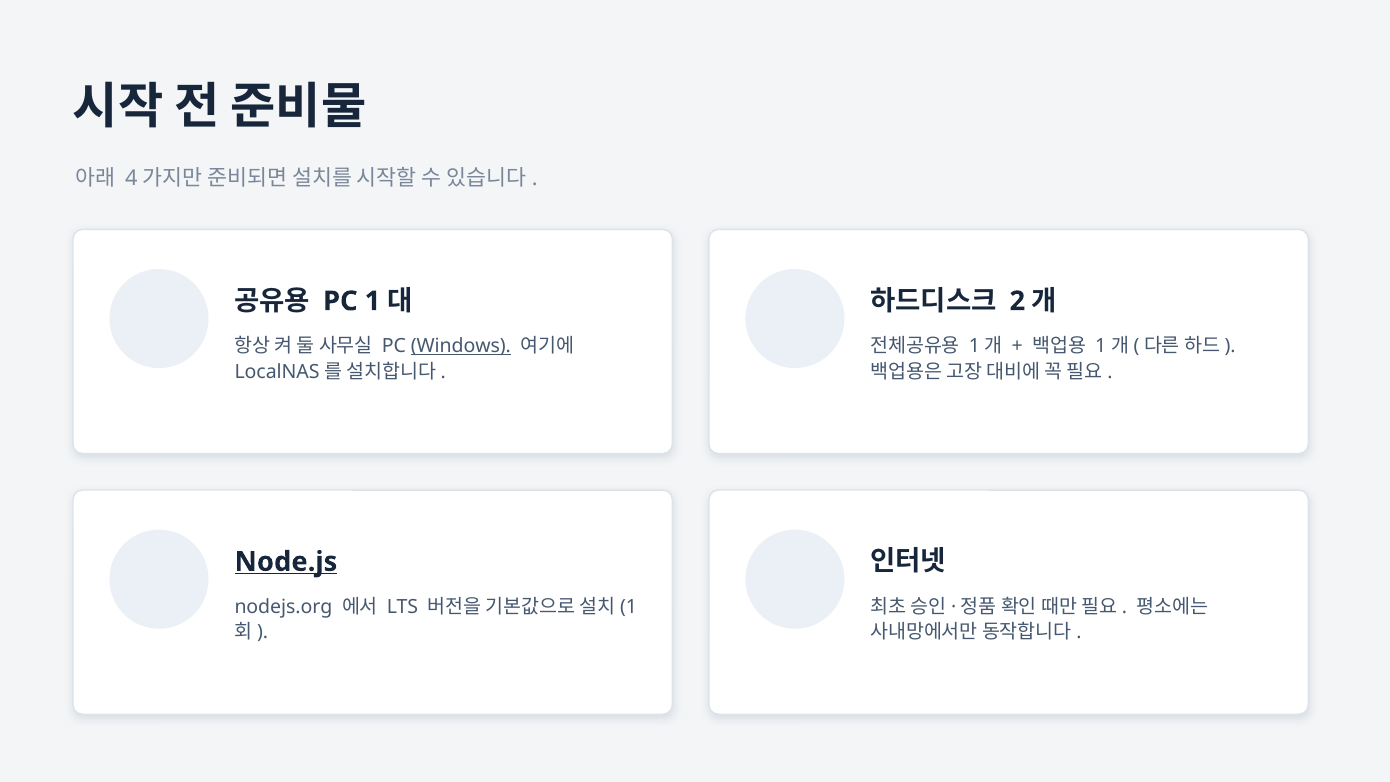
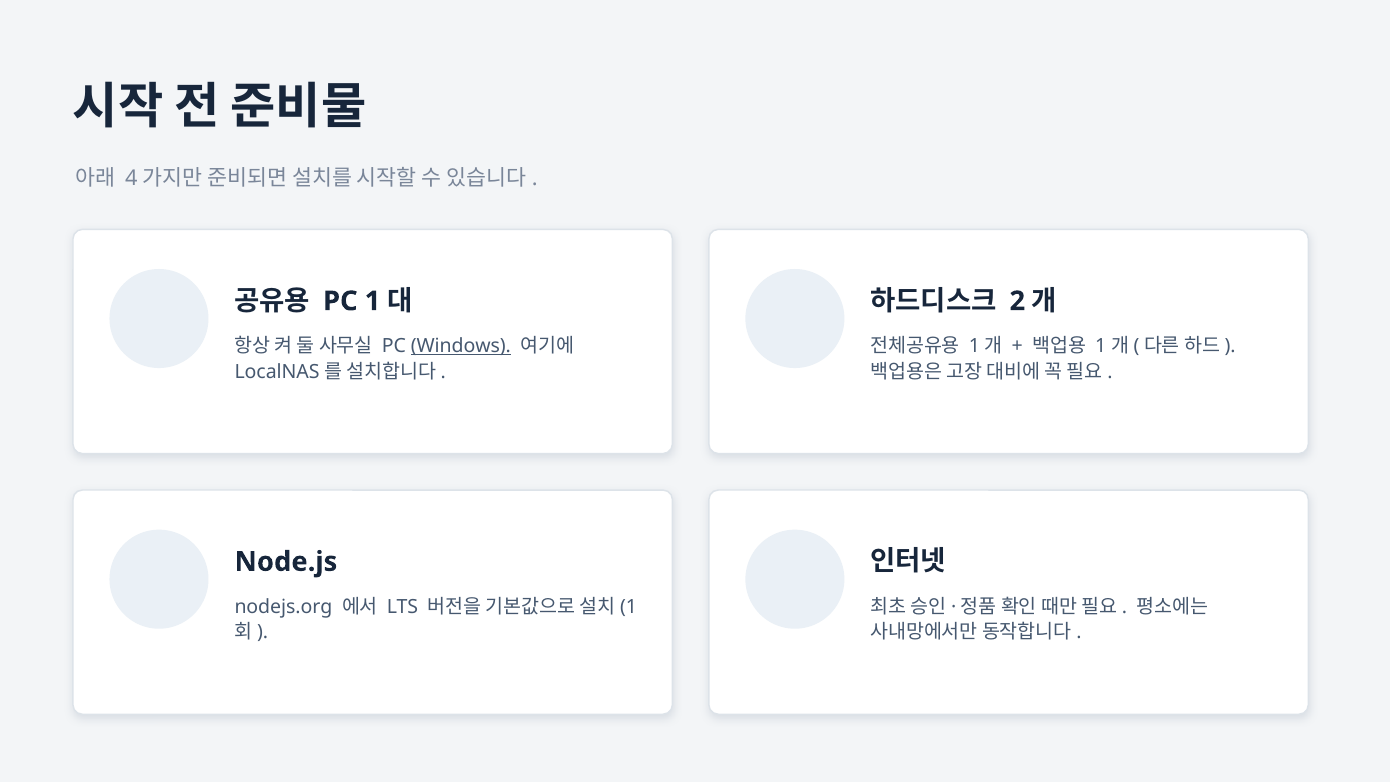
Node.js underline: present -> none
